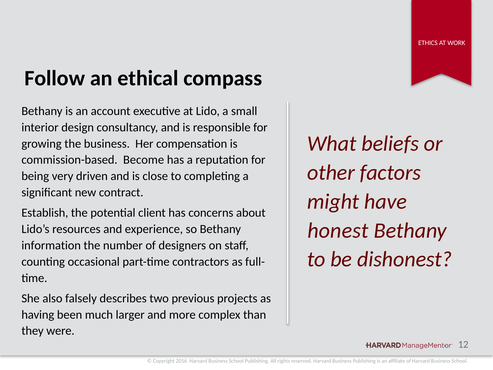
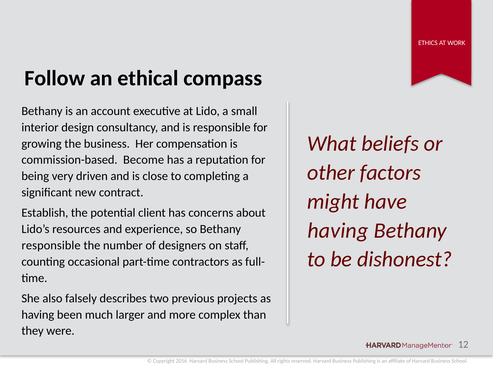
honest at (338, 230): honest -> having
information at (51, 245): information -> responsible
